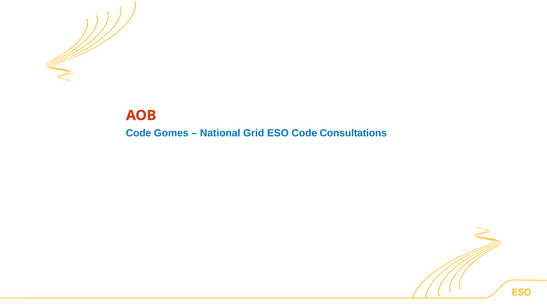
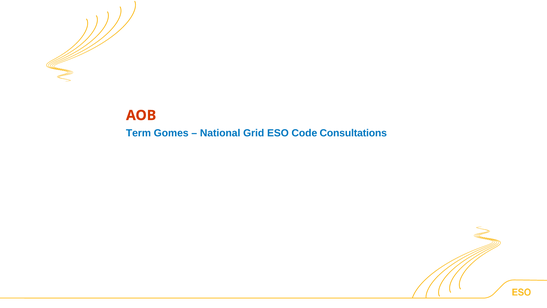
Code at (139, 133): Code -> Term
